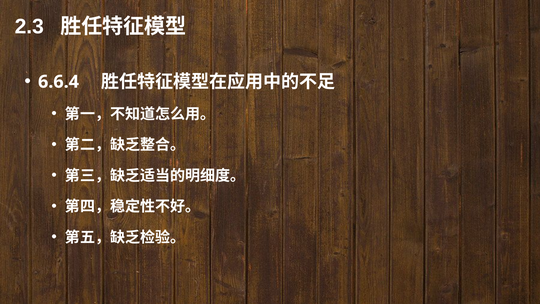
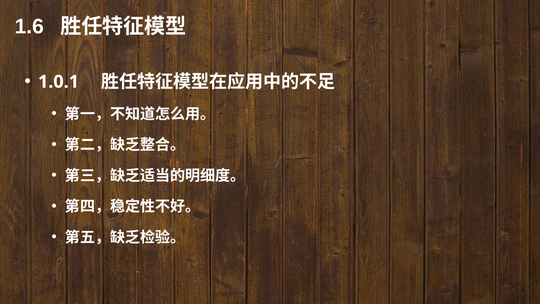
2.3: 2.3 -> 1.6
6.6.4: 6.6.4 -> 1.0.1
